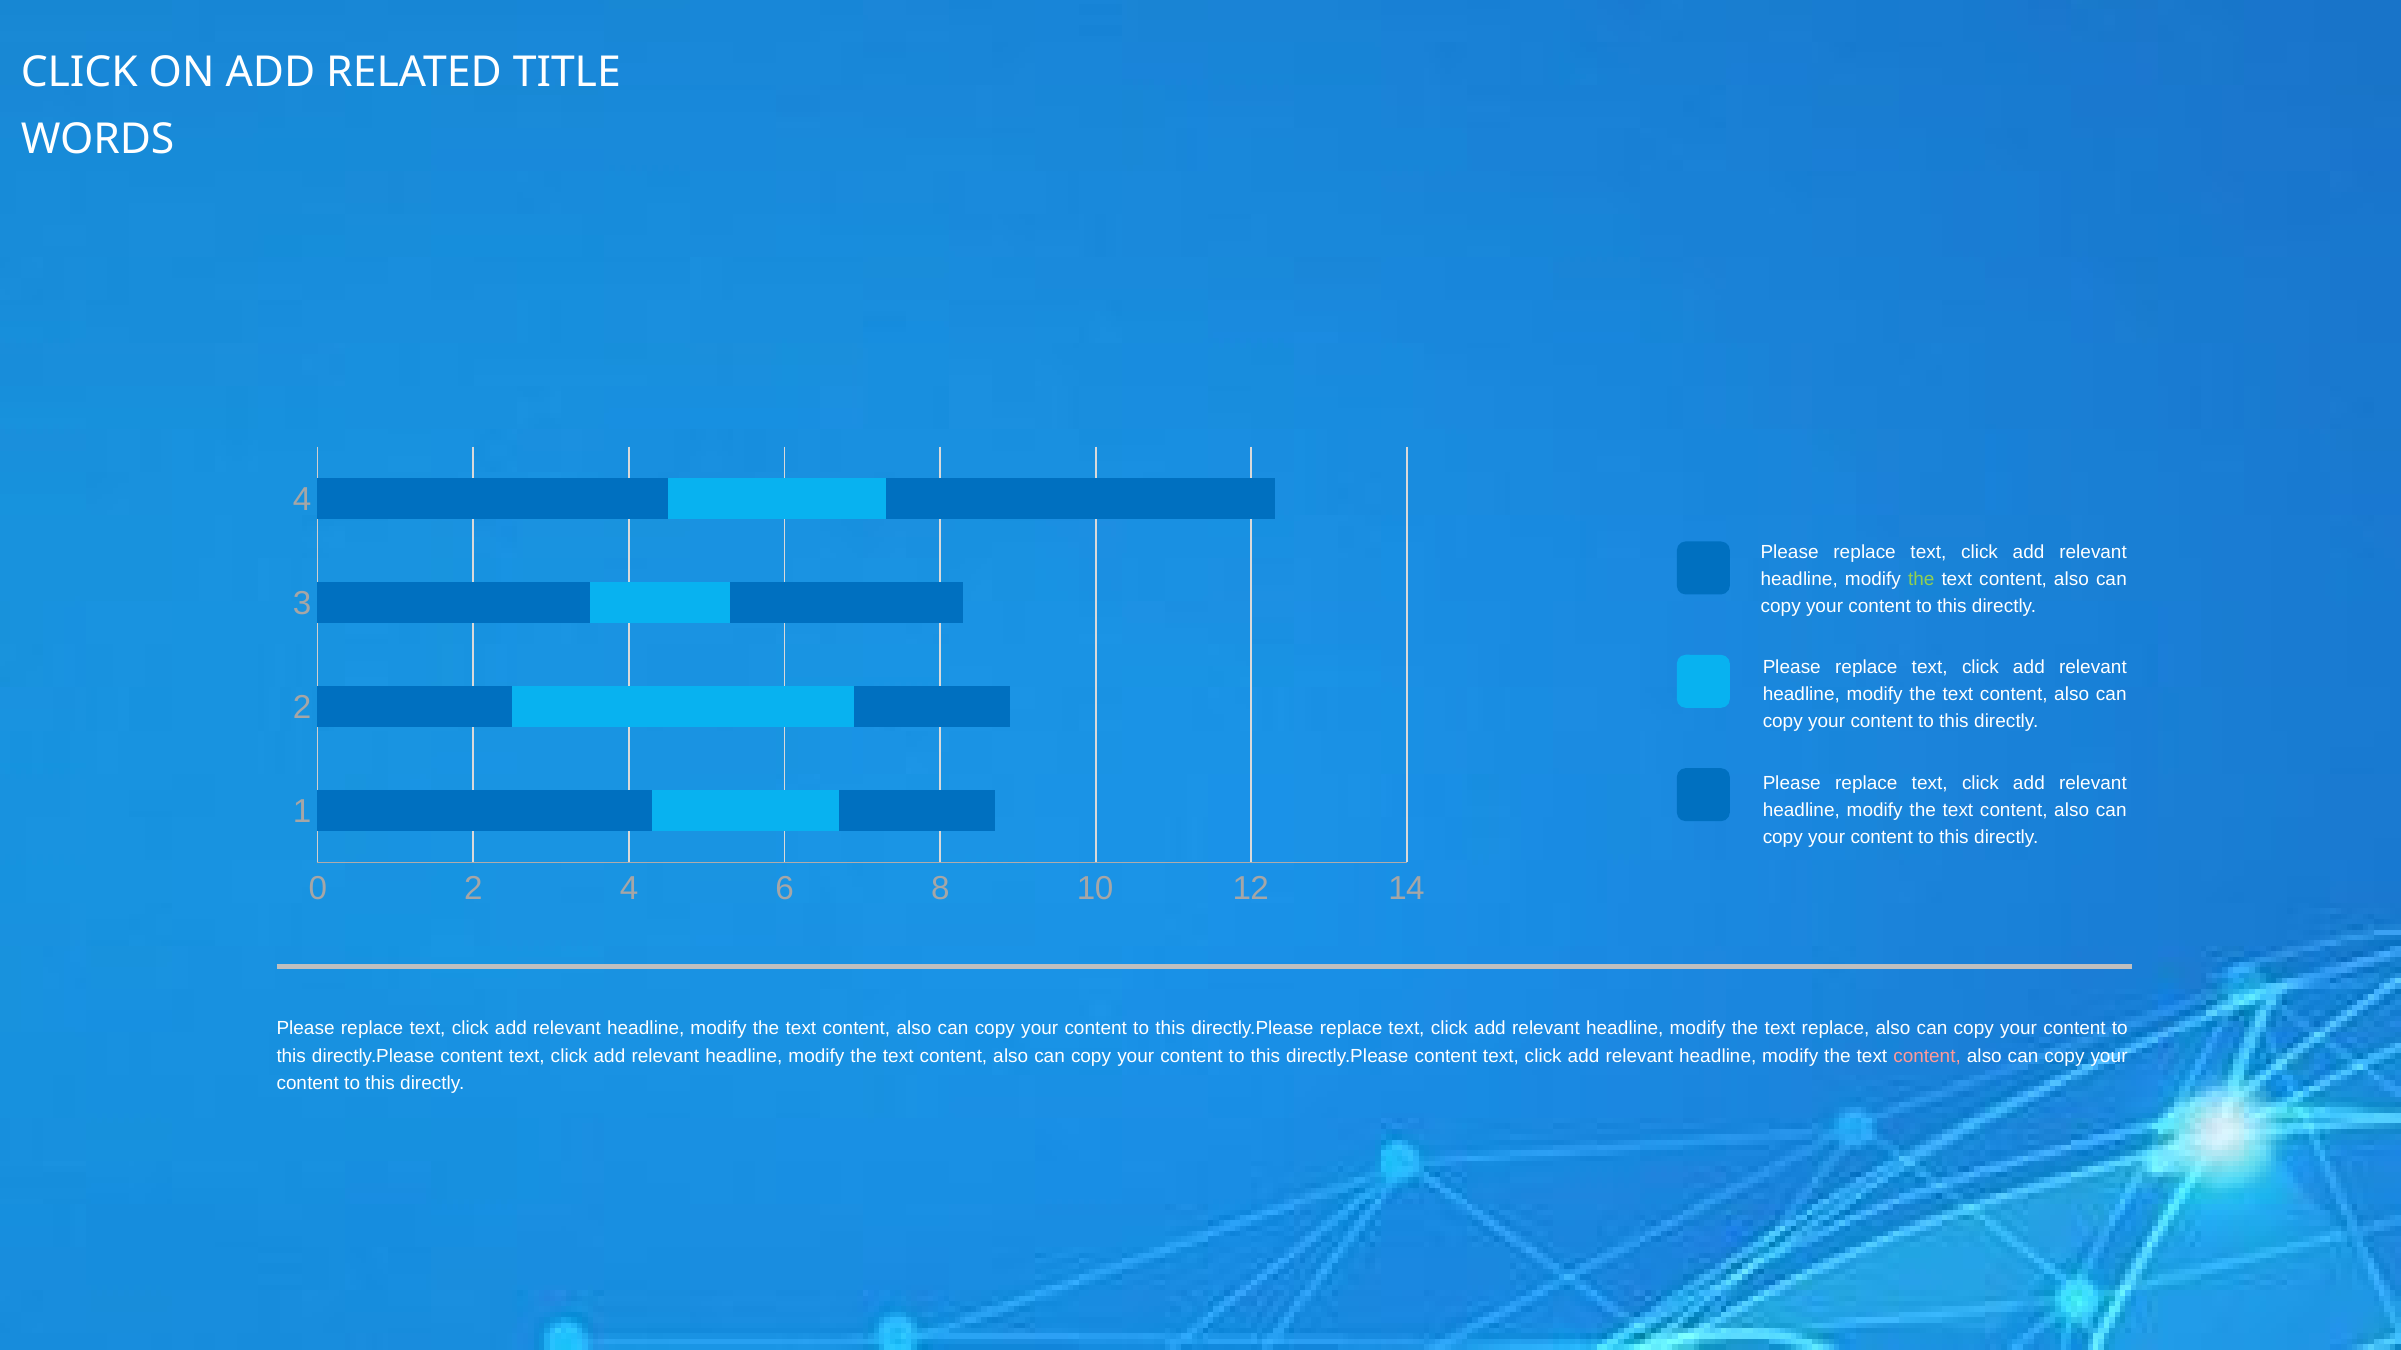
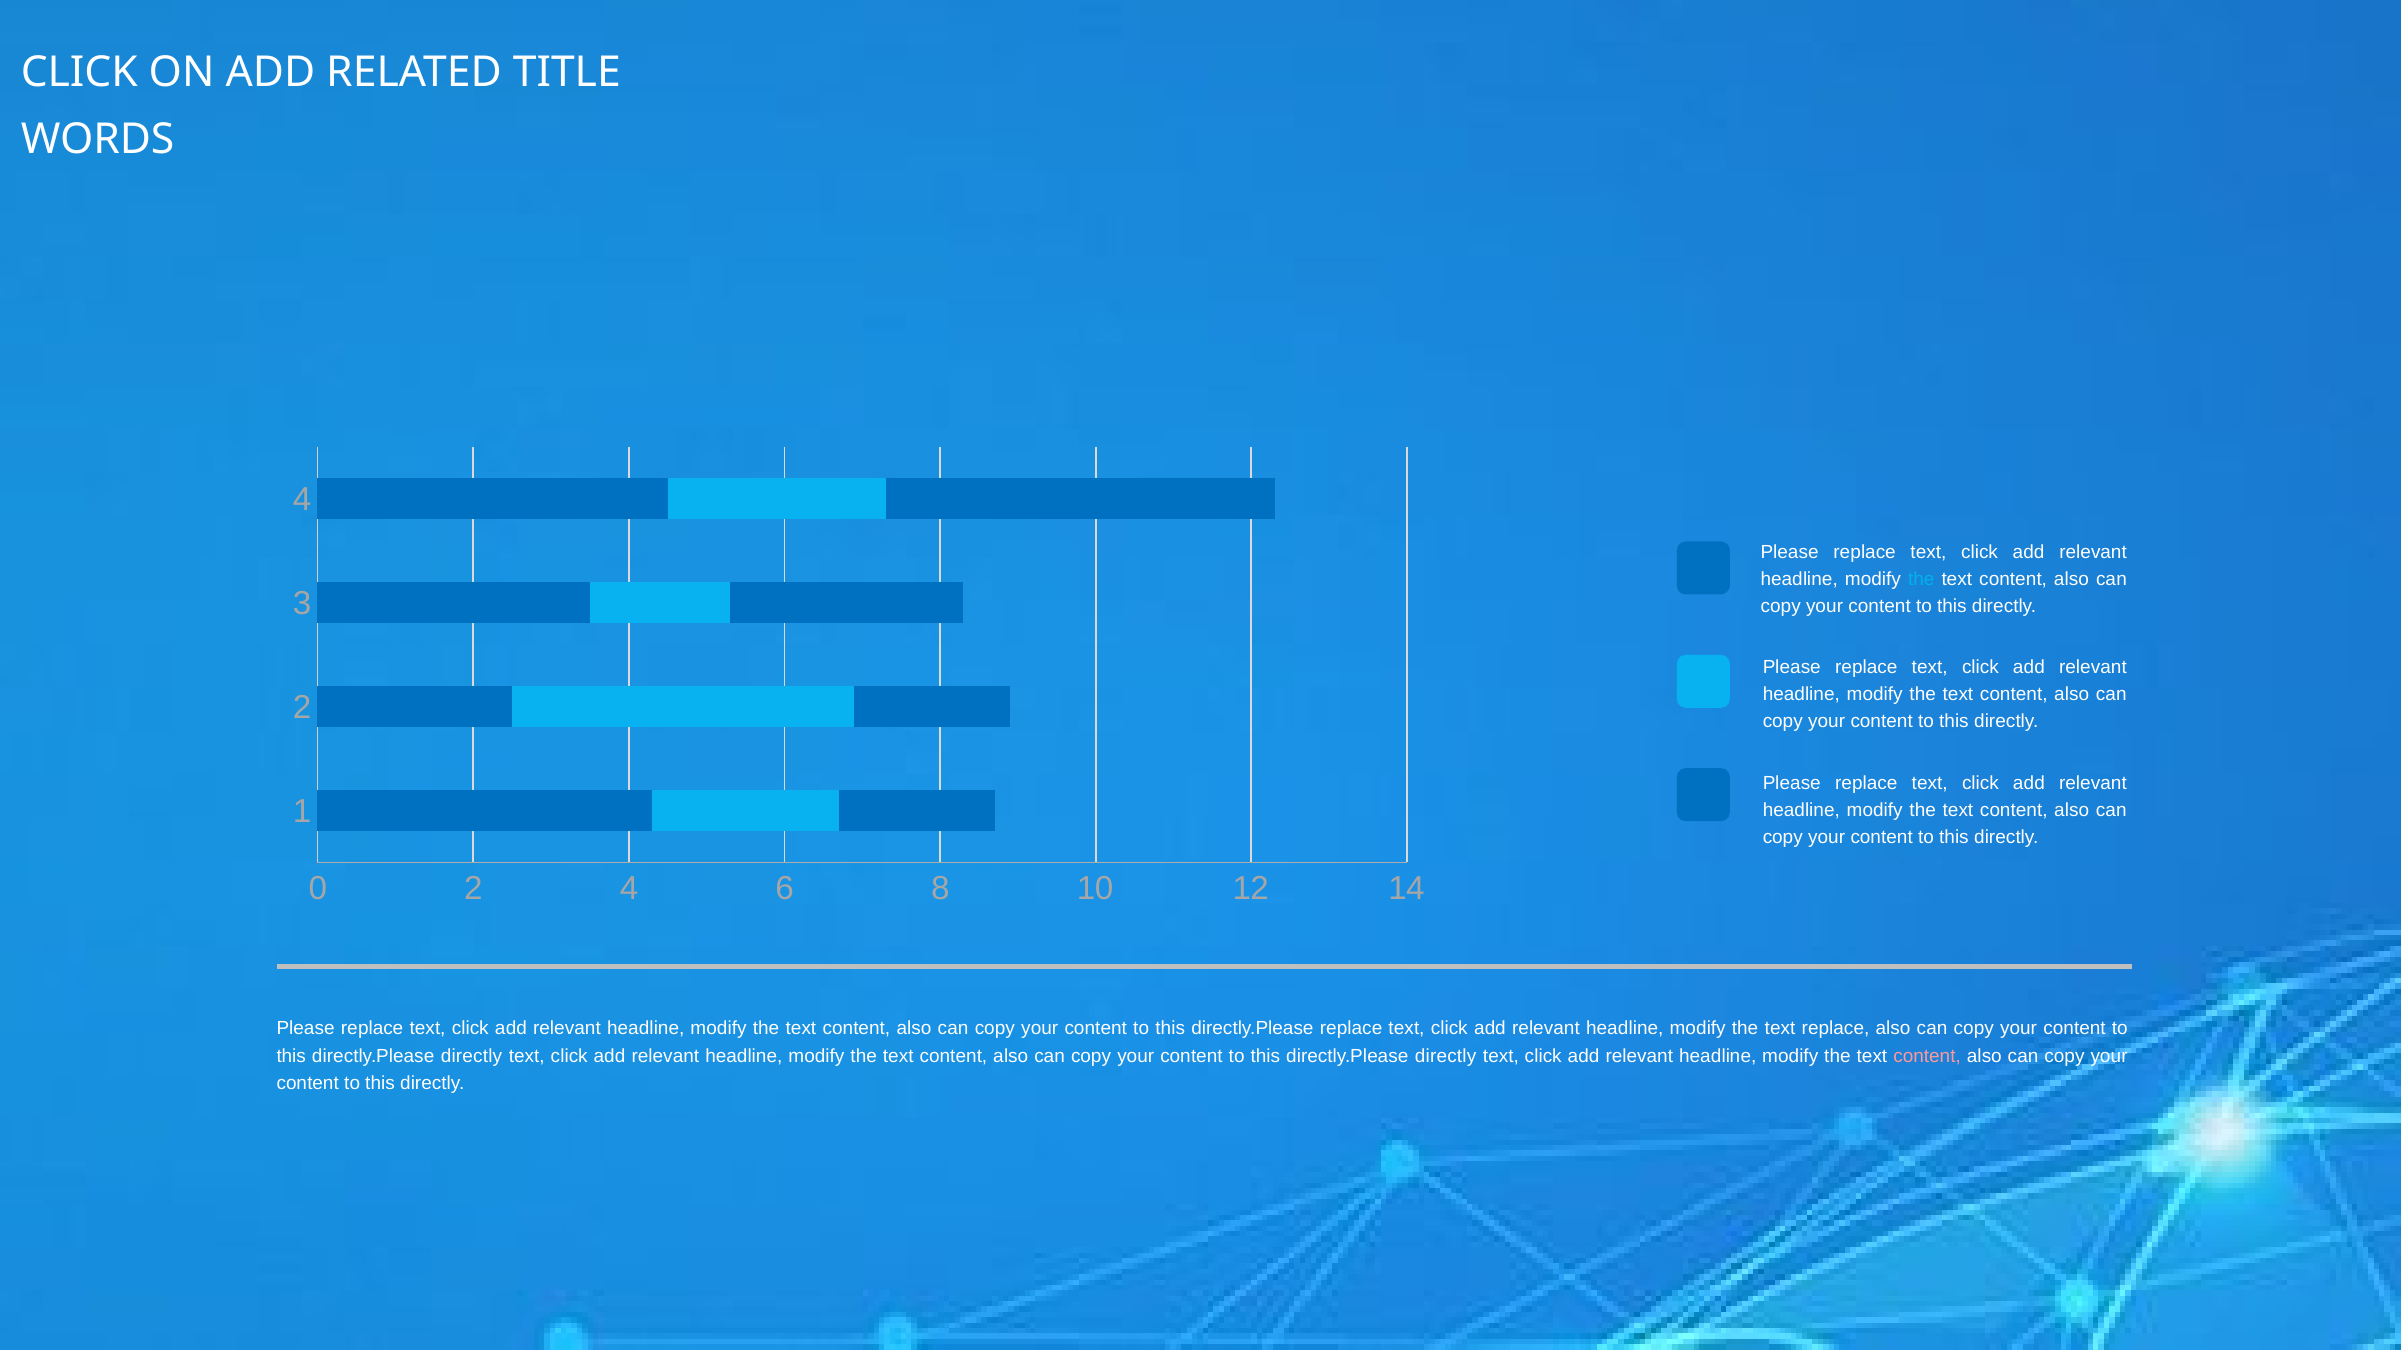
the at (1921, 579) colour: light green -> light blue
content at (472, 1056): content -> directly
content at (1446, 1056): content -> directly
